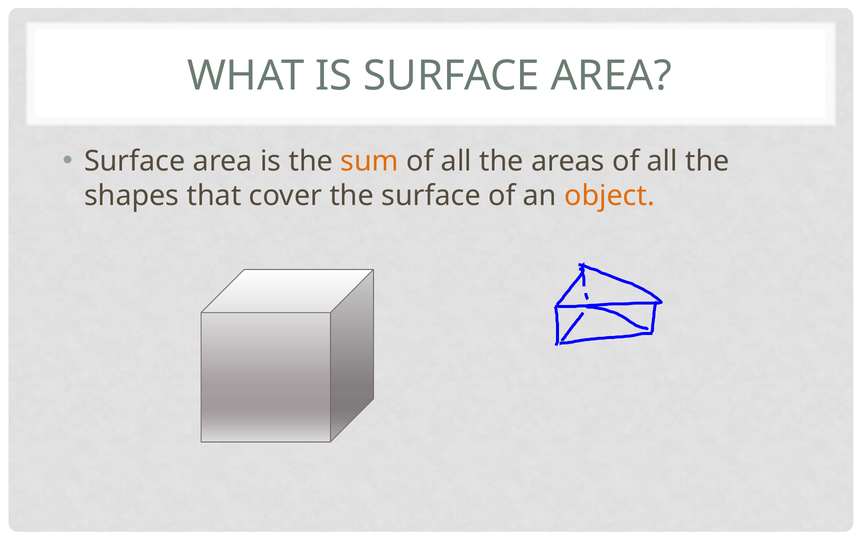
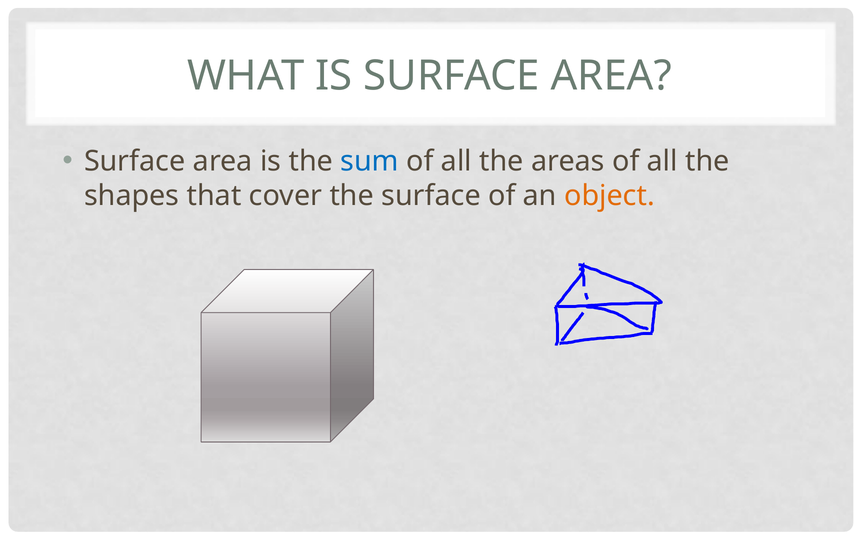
sum colour: orange -> blue
